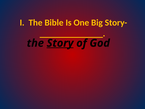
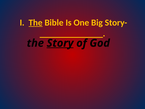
The at (36, 23) underline: none -> present
